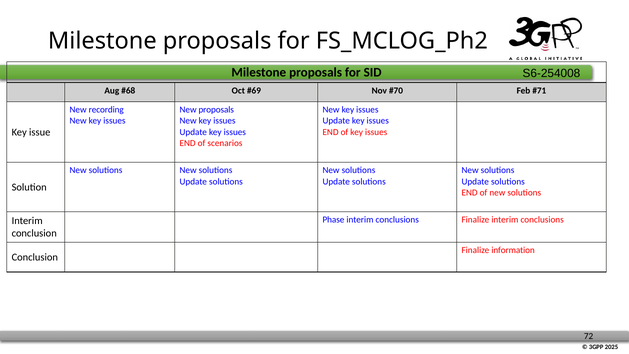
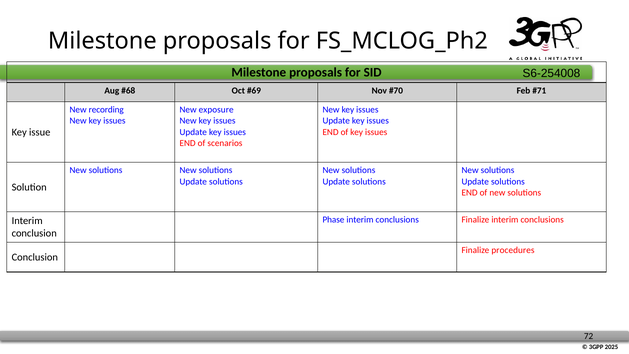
New proposals: proposals -> exposure
information: information -> procedures
